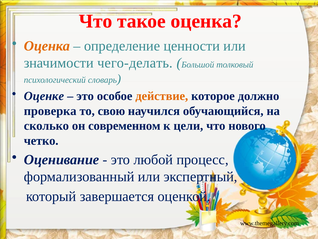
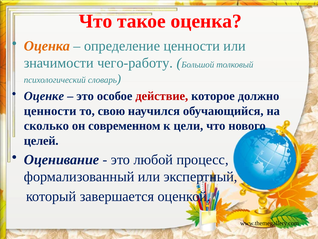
чего-делать: чего-делать -> чего-работу
действие colour: orange -> red
проверка at (50, 111): проверка -> ценности
четко: четко -> целей
